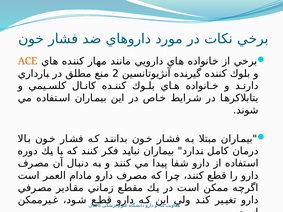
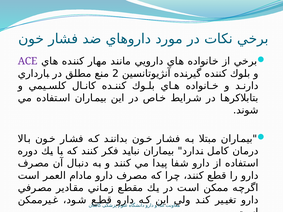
ACE colour: orange -> purple
